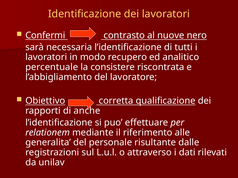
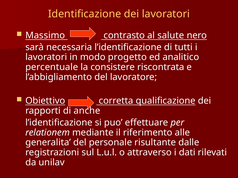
Confermi: Confermi -> Massimo
nuove: nuove -> salute
recupero: recupero -> progetto
